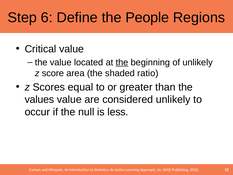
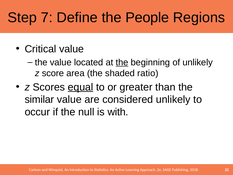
6: 6 -> 7
equal underline: none -> present
values: values -> similar
less: less -> with
